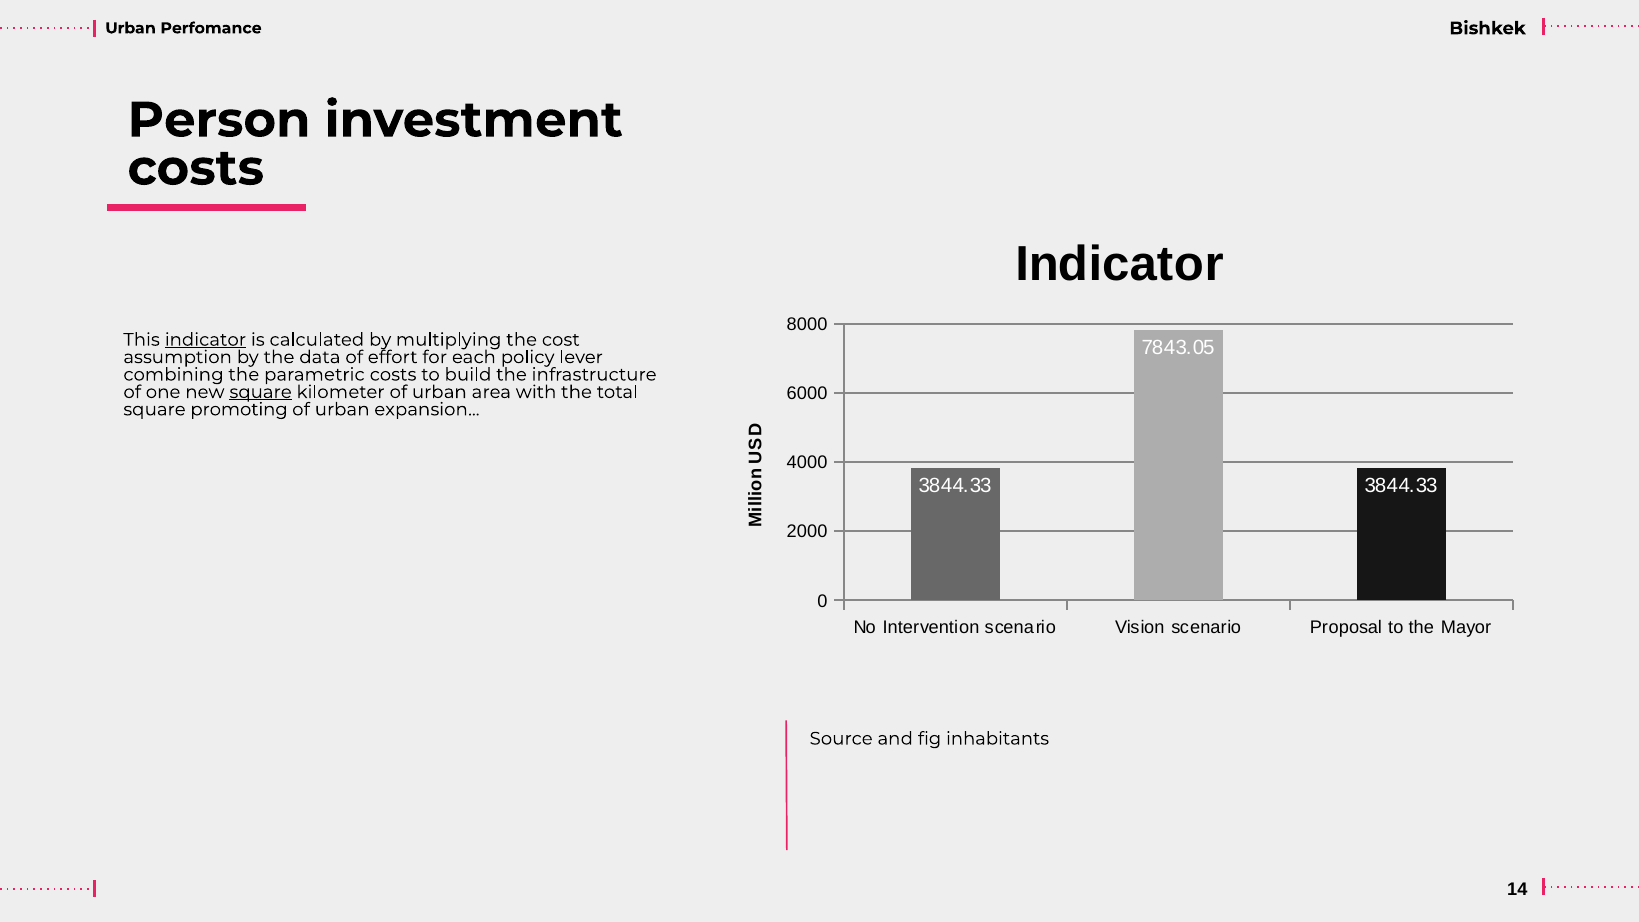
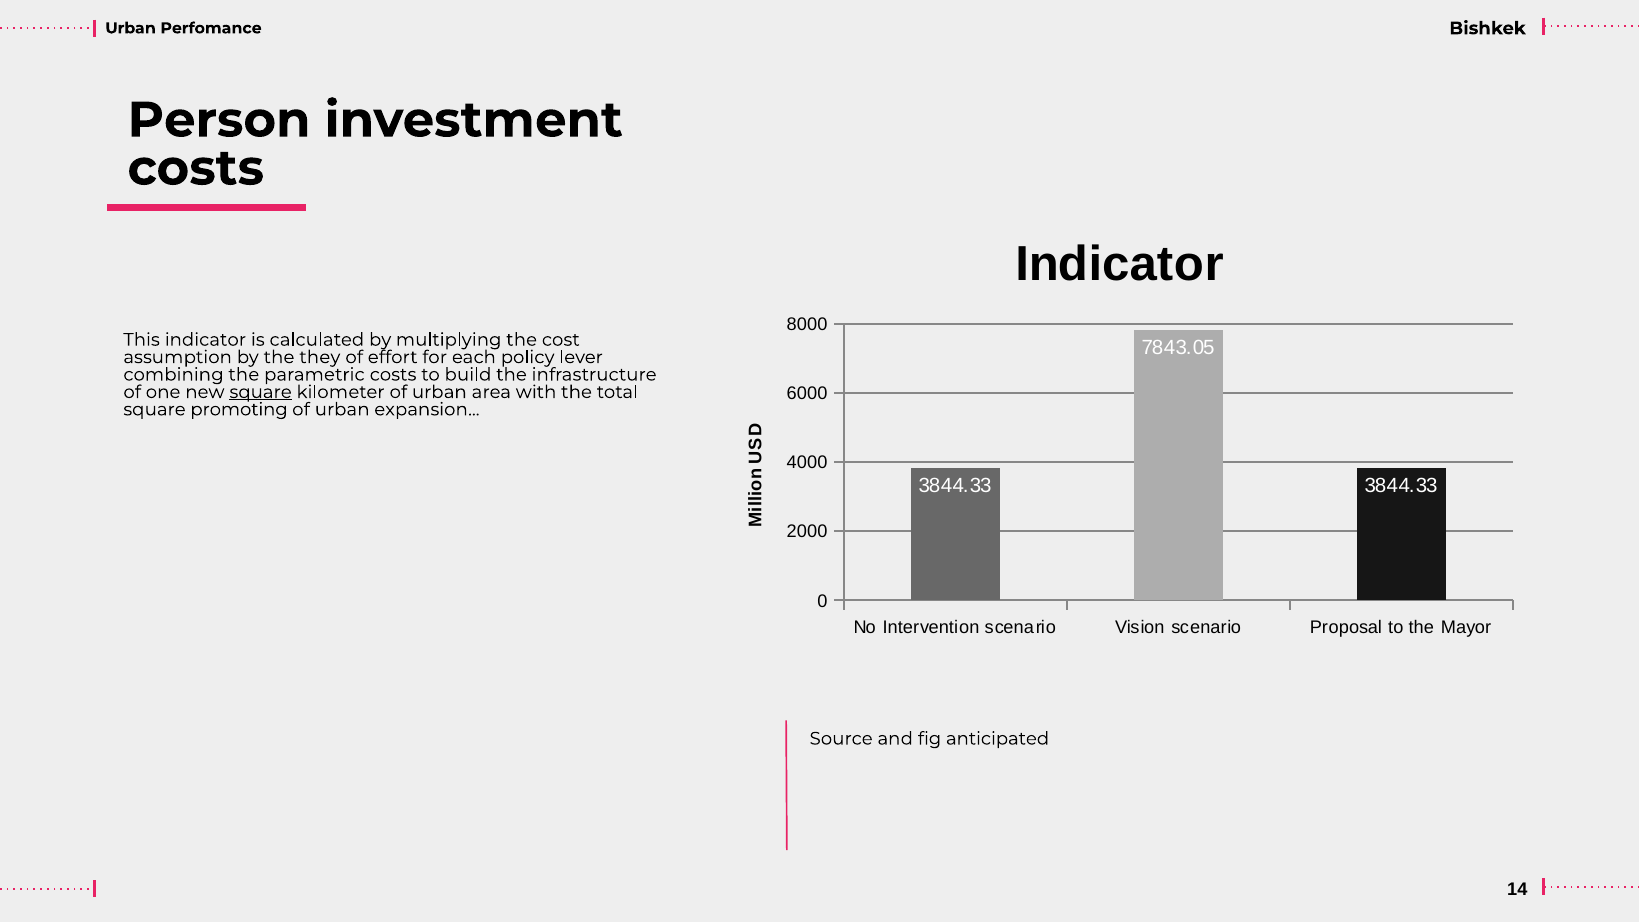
indicator at (205, 340) underline: present -> none
data: data -> they
inhabitants: inhabitants -> anticipated
